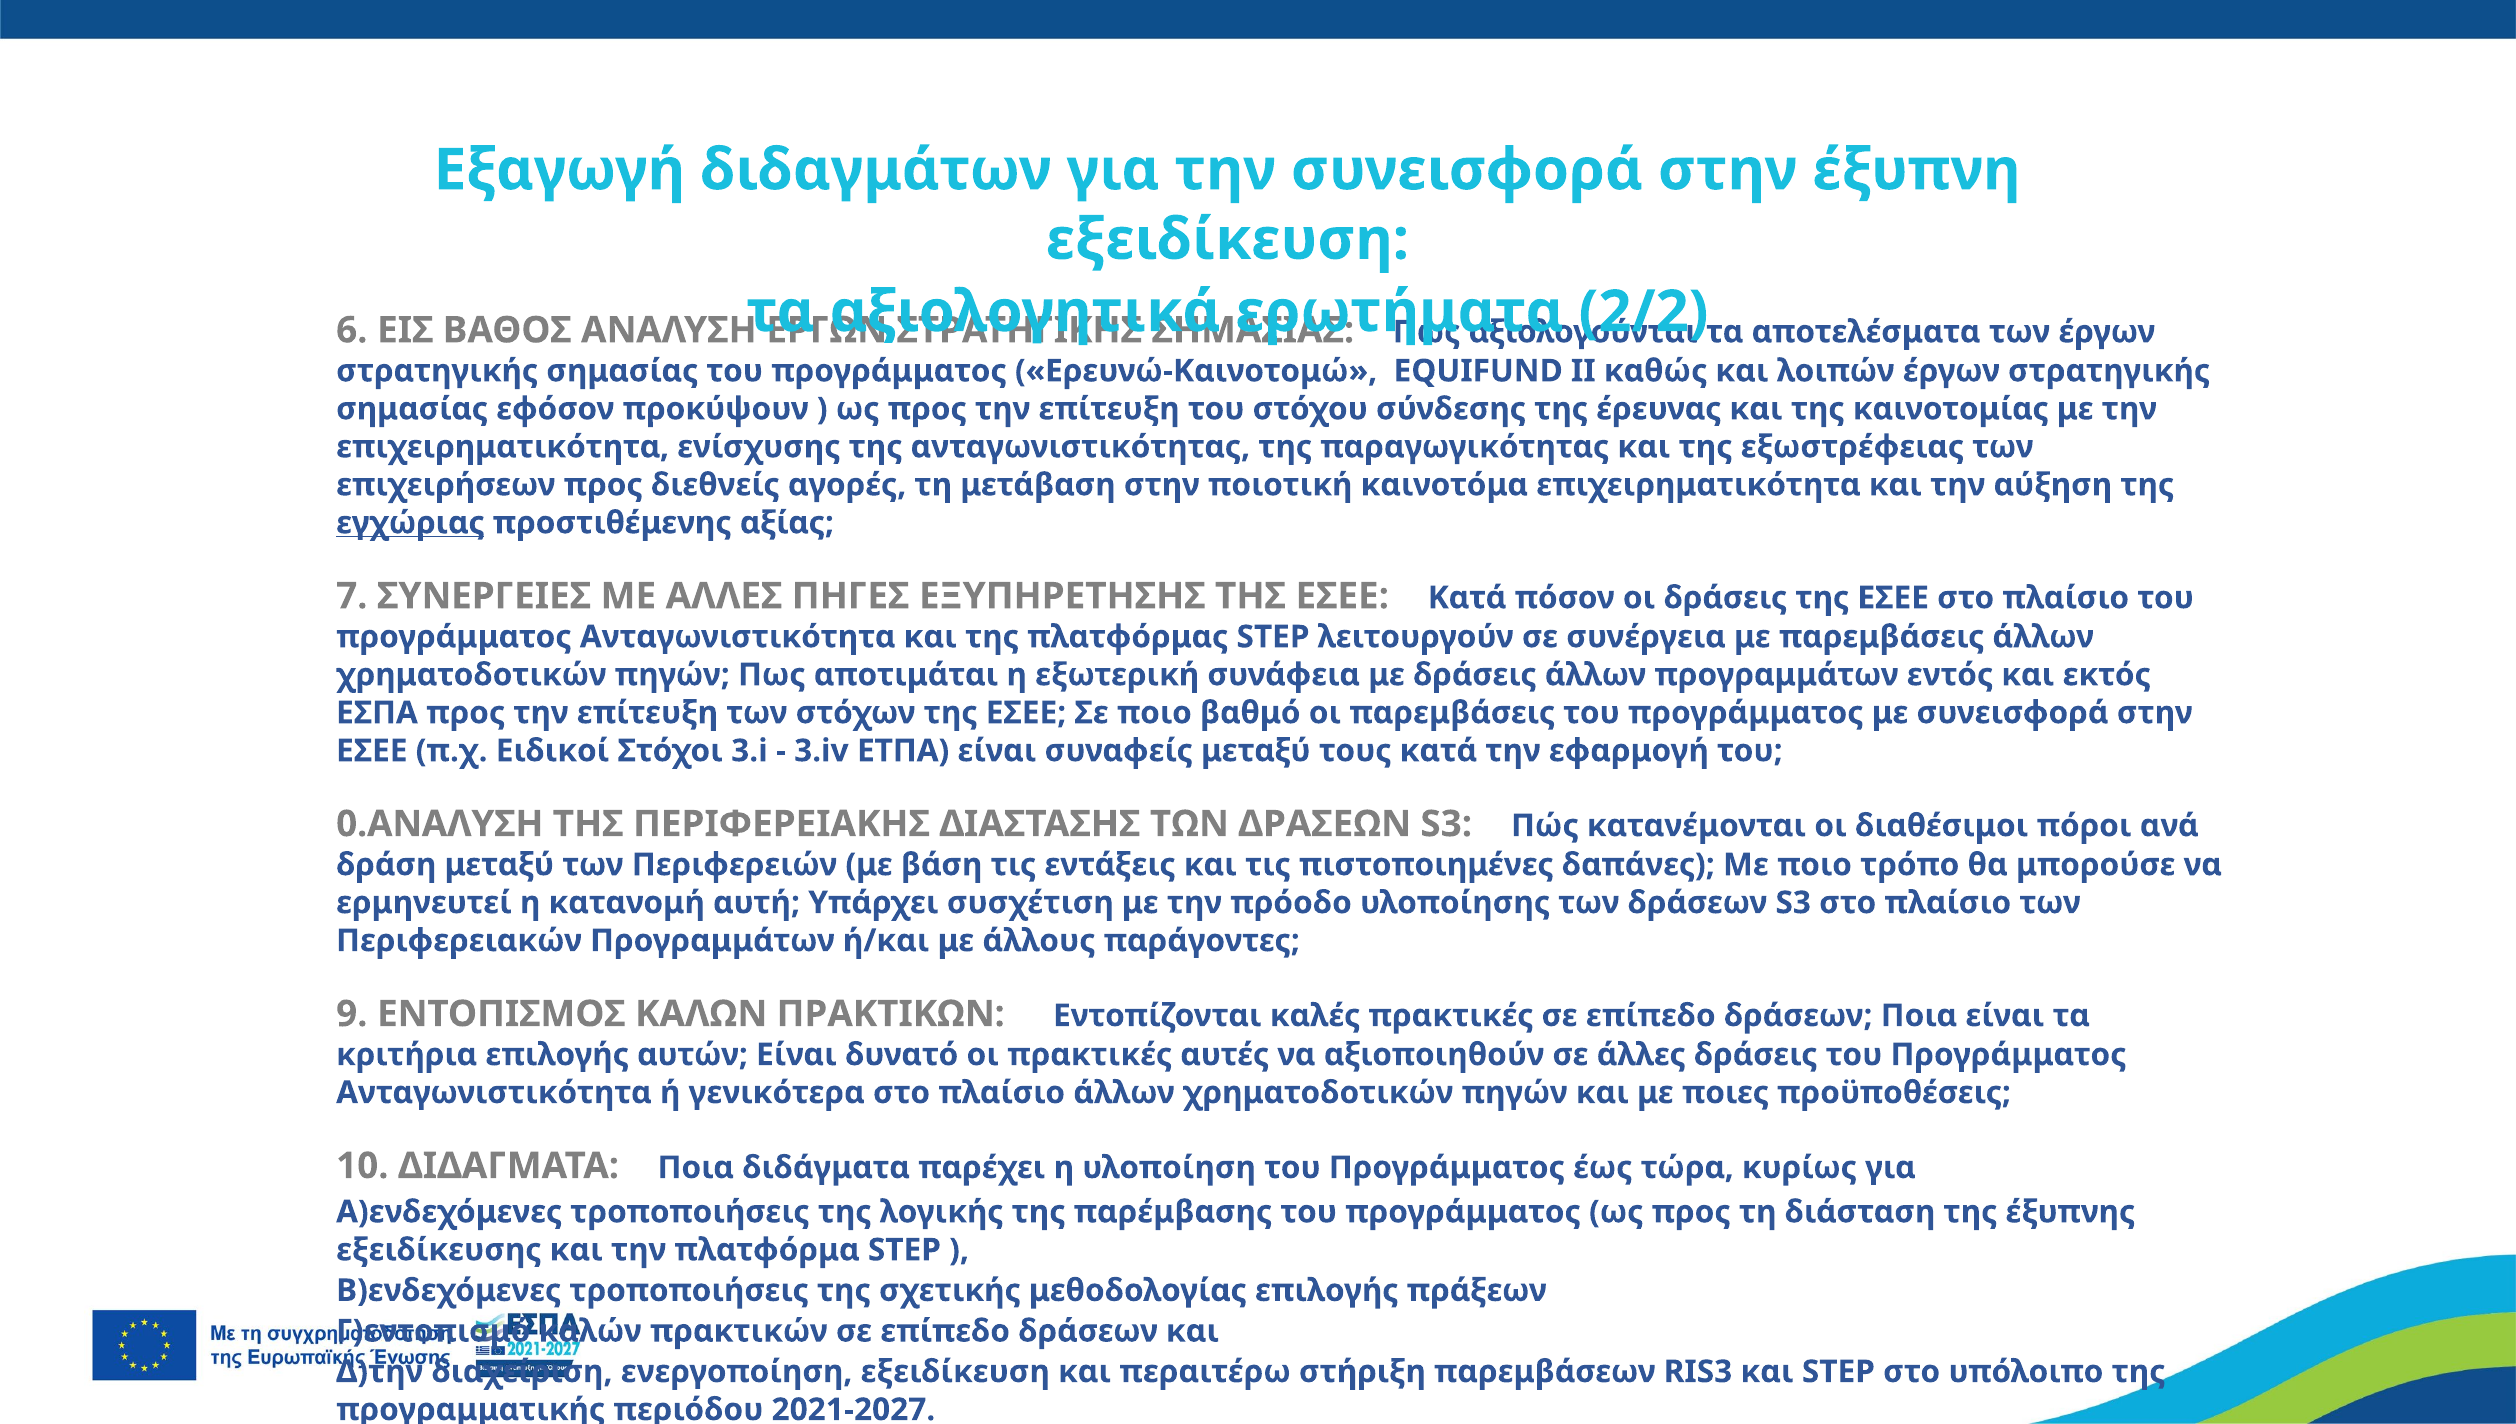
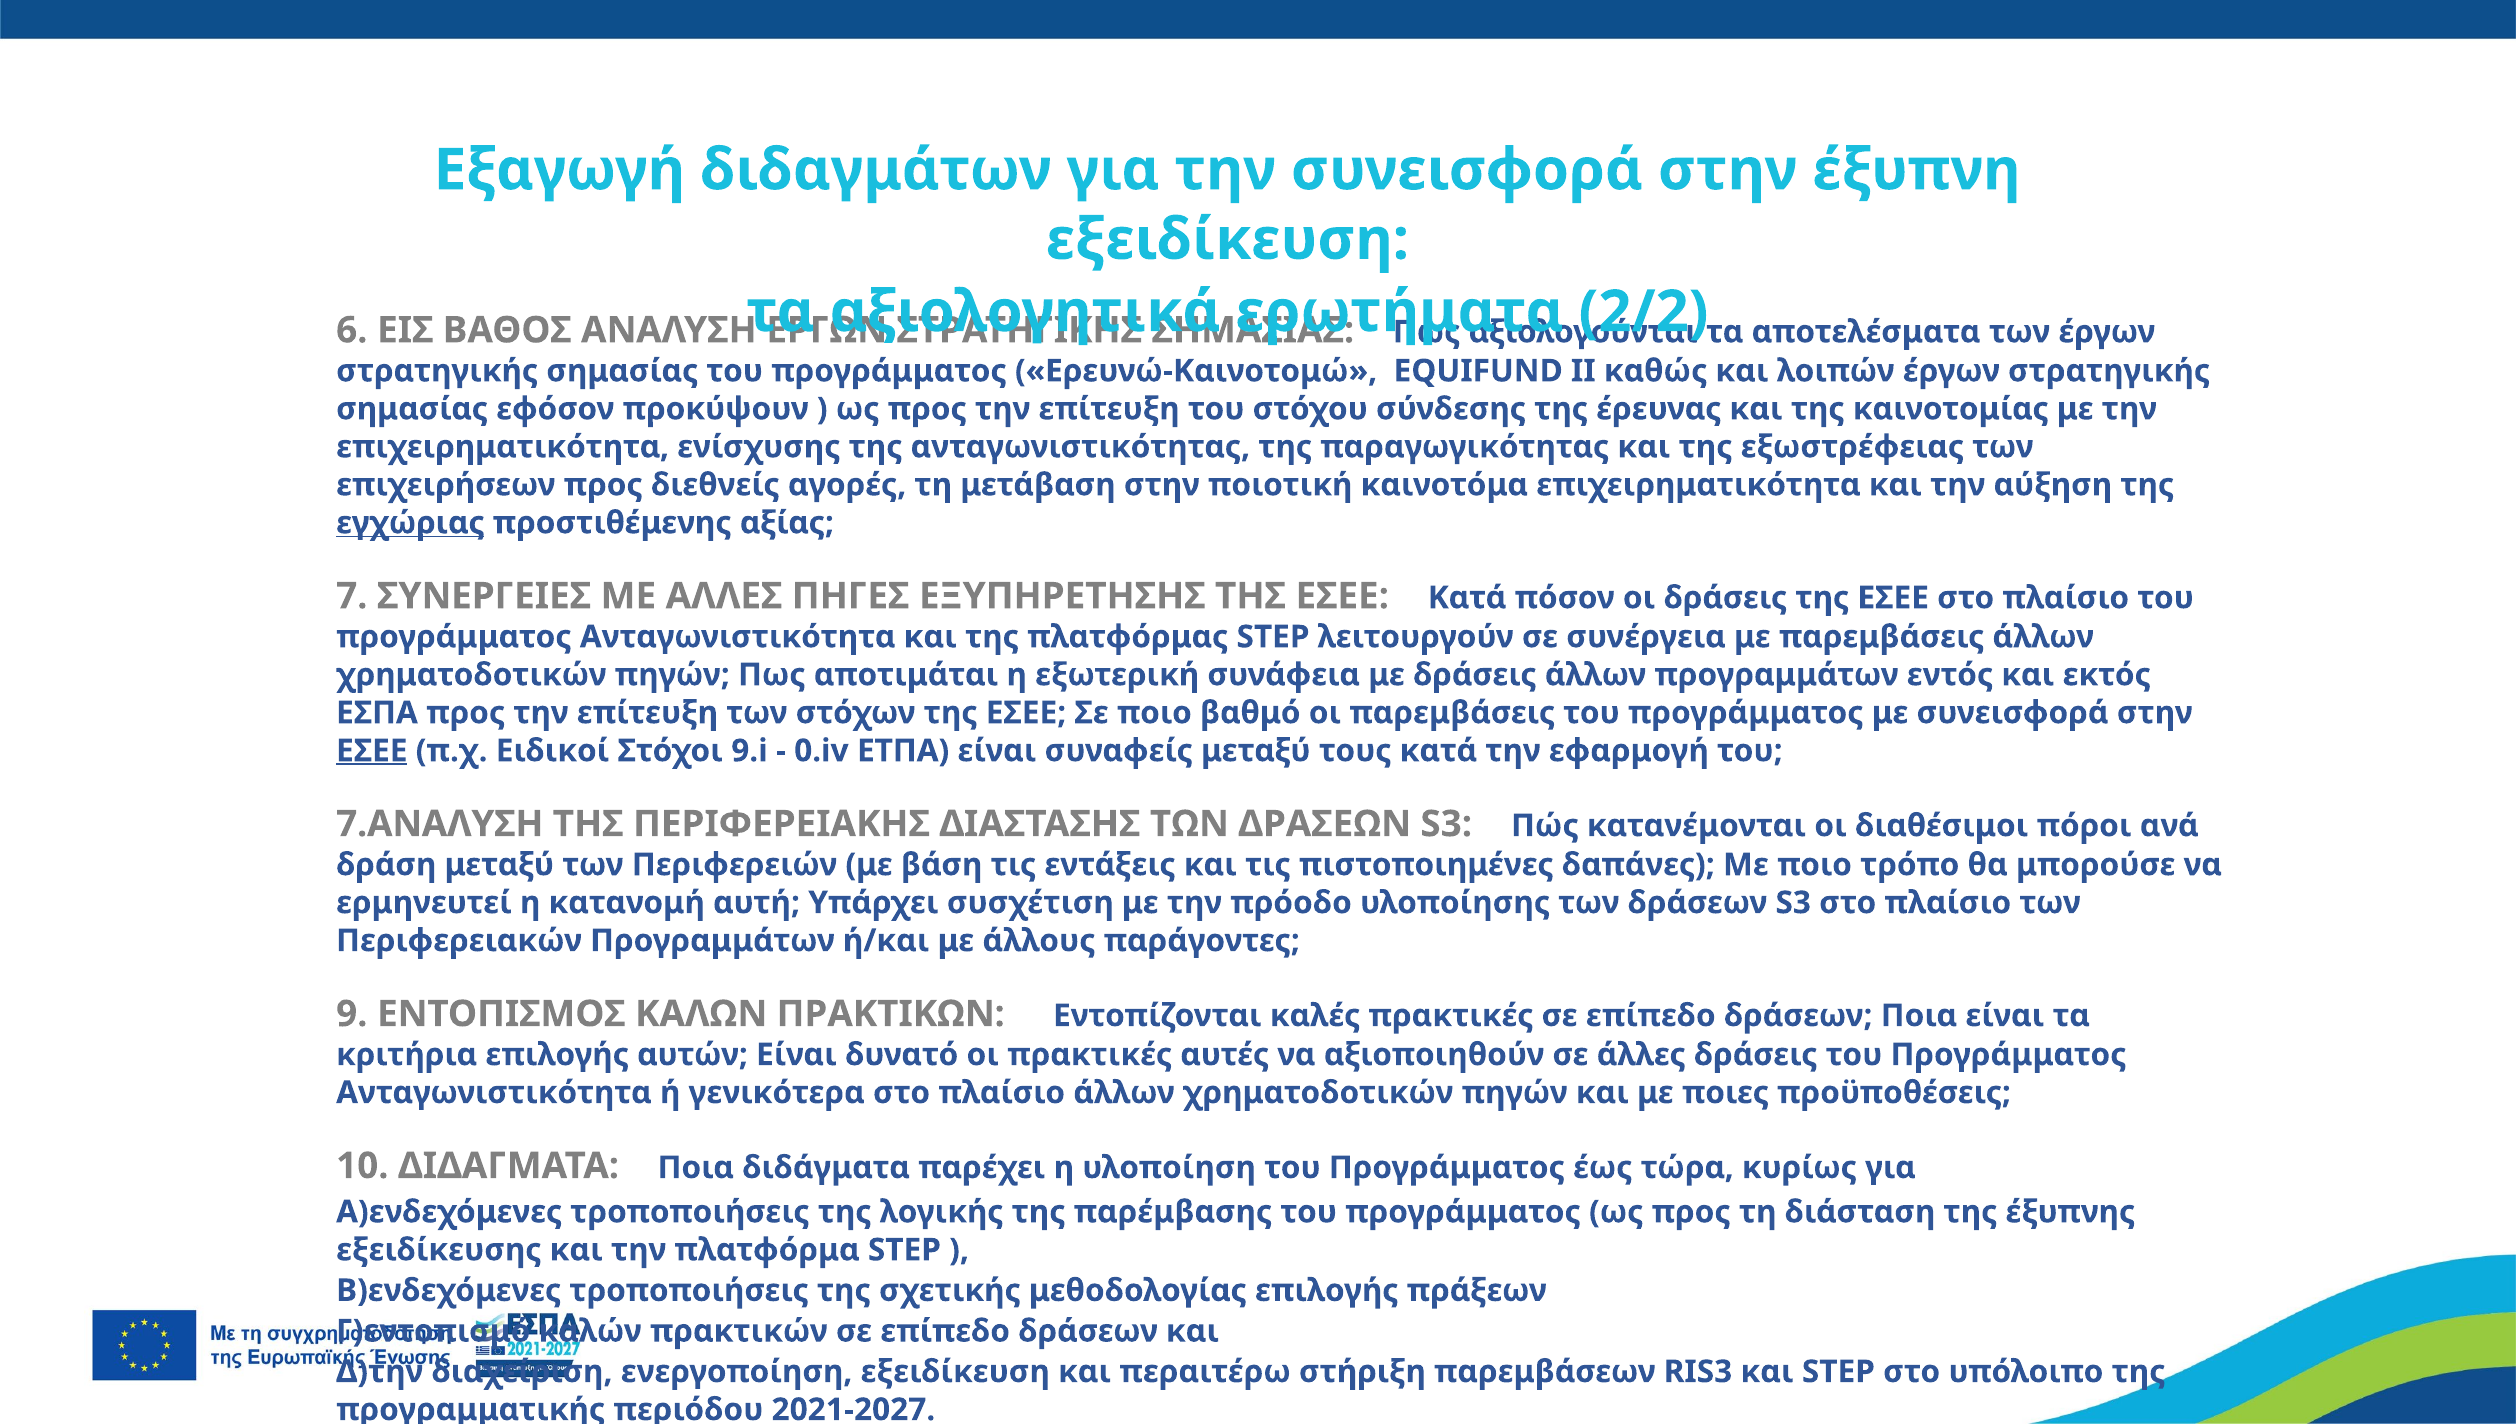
ΕΣΕΕ at (372, 751) underline: none -> present
3.i: 3.i -> 9.i
3.iv: 3.iv -> 0.iv
0.ΑΝΑΛΥΣΗ: 0.ΑΝΑΛΥΣΗ -> 7.ΑΝΑΛΥΣΗ
